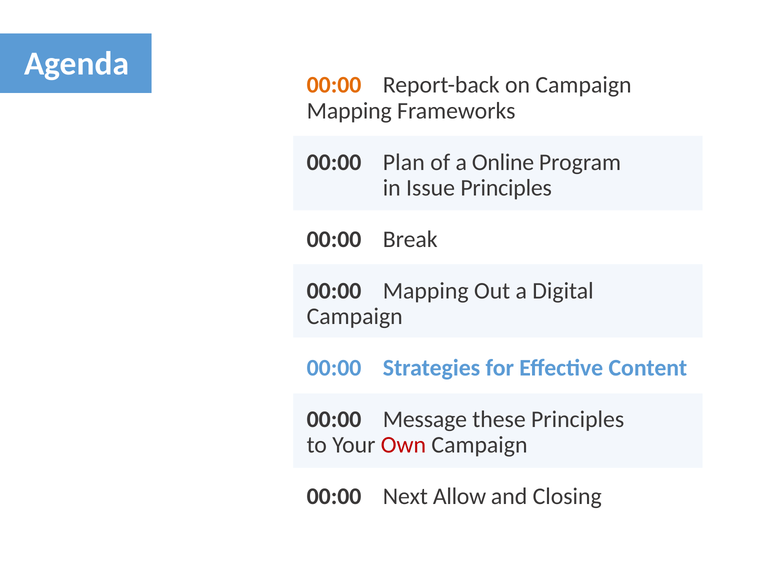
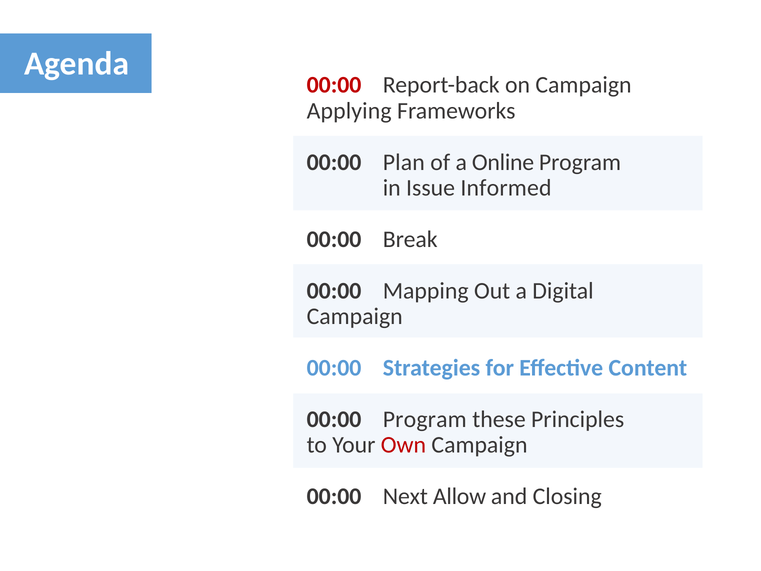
00:00 at (334, 85) colour: orange -> red
Mapping at (349, 111): Mapping -> Applying
Issue Principles: Principles -> Informed
00:00 Message: Message -> Program
